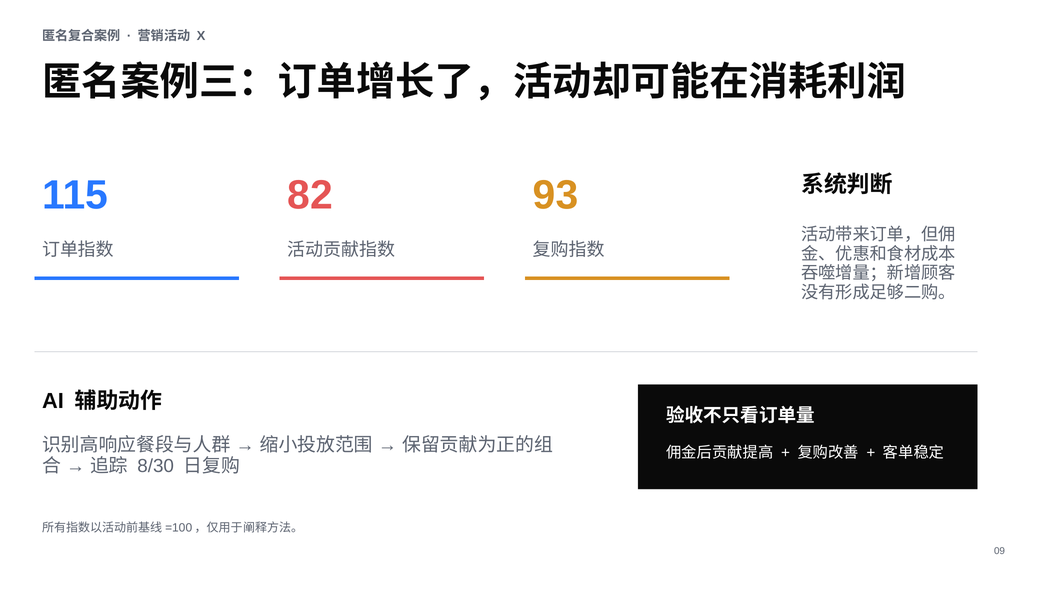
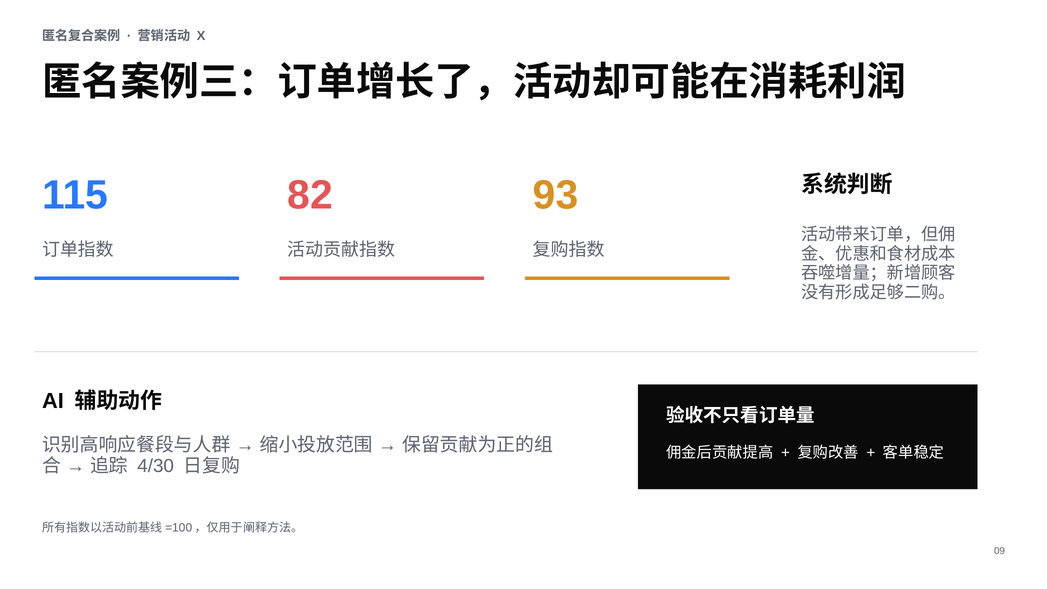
8/30: 8/30 -> 4/30
